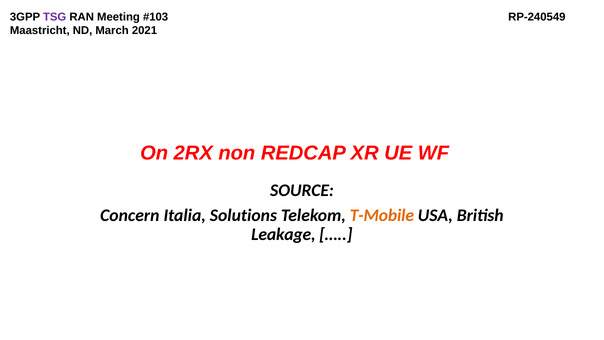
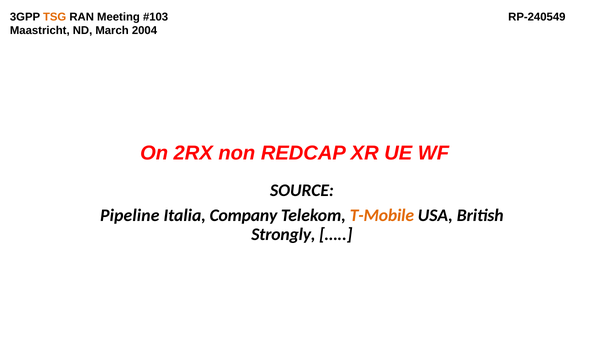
TSG colour: purple -> orange
2021: 2021 -> 2004
Concern: Concern -> Pipeline
Solutions: Solutions -> Company
Leakage: Leakage -> Strongly
